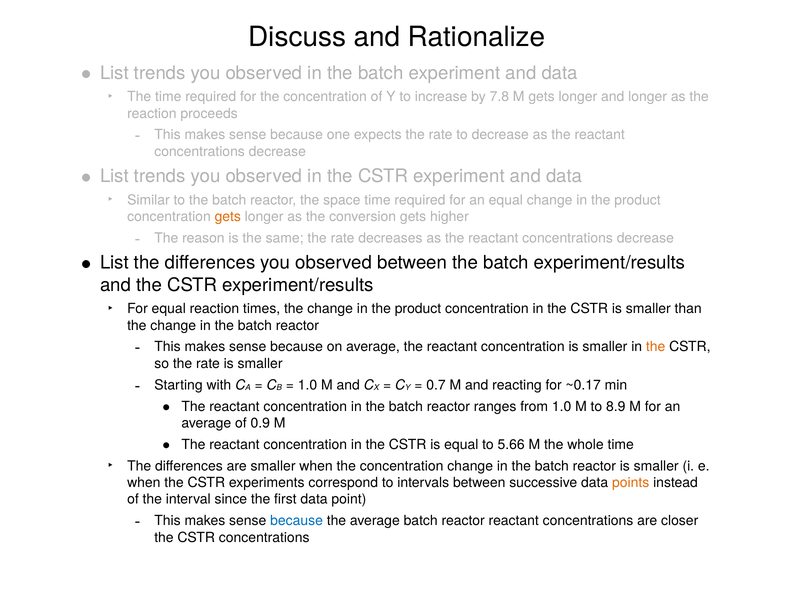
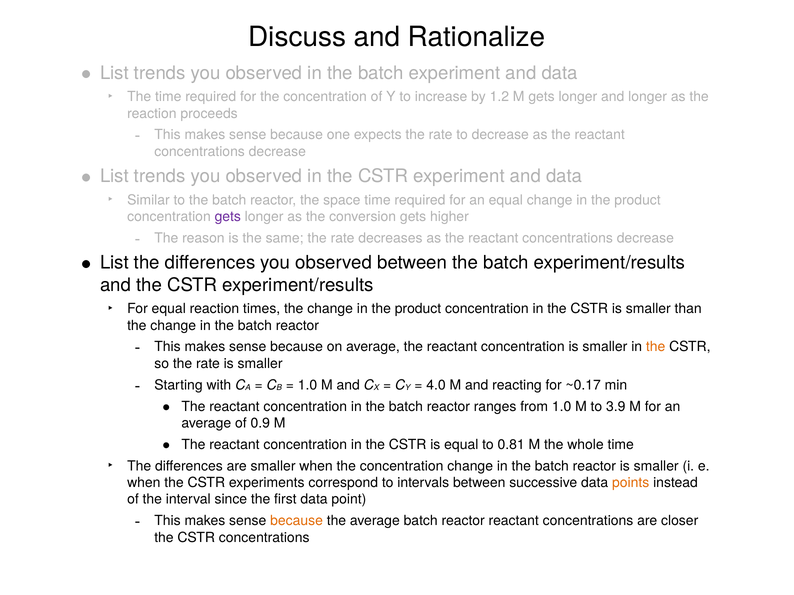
7.8: 7.8 -> 1.2
gets at (228, 217) colour: orange -> purple
0.7: 0.7 -> 4.0
8.9: 8.9 -> 3.9
5.66: 5.66 -> 0.81
because at (297, 521) colour: blue -> orange
